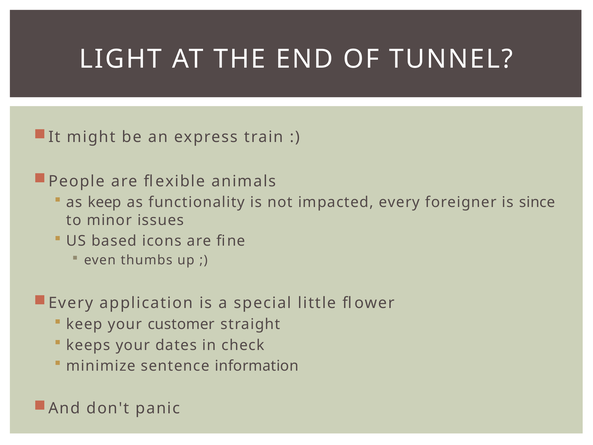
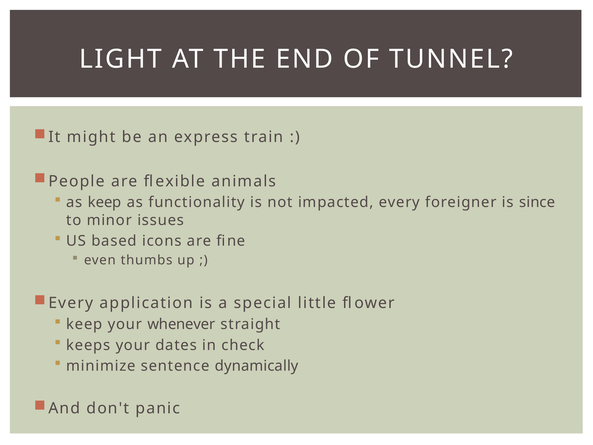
customer: customer -> whenever
information: information -> dynamically
